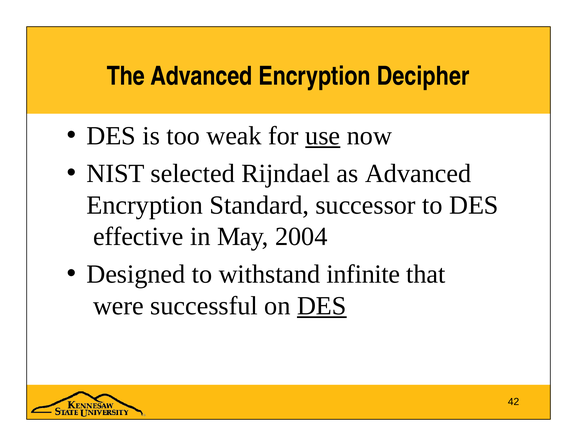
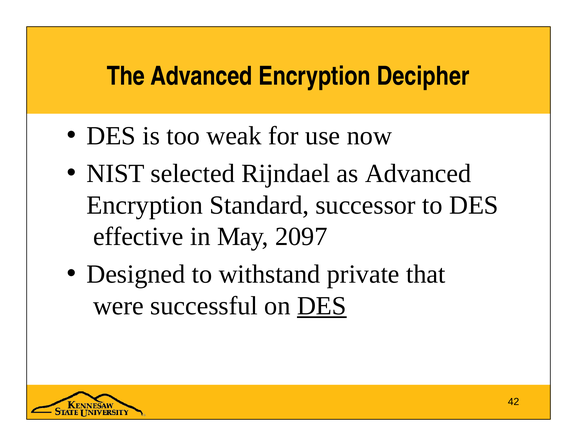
use underline: present -> none
2004: 2004 -> 2097
infinite: infinite -> private
